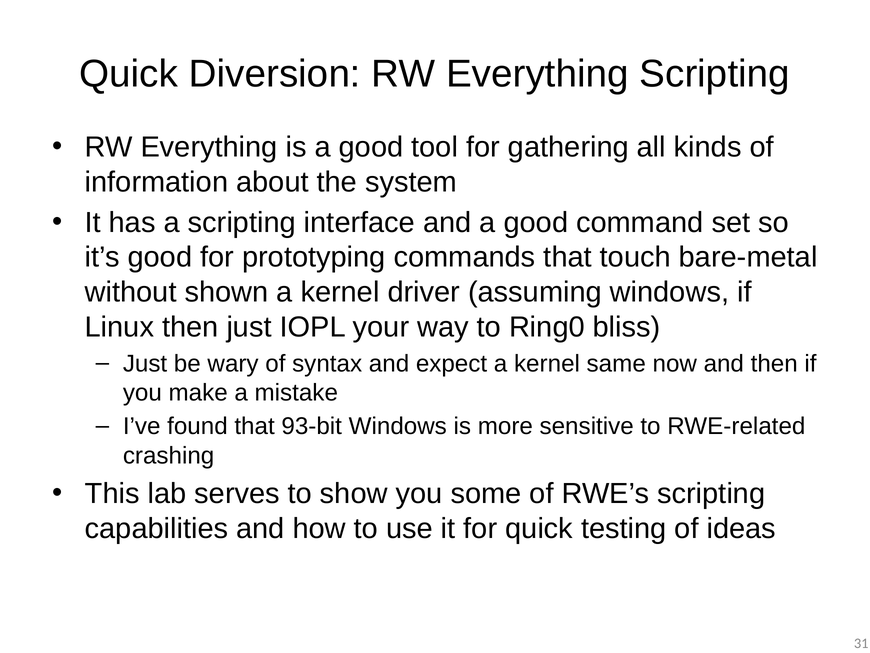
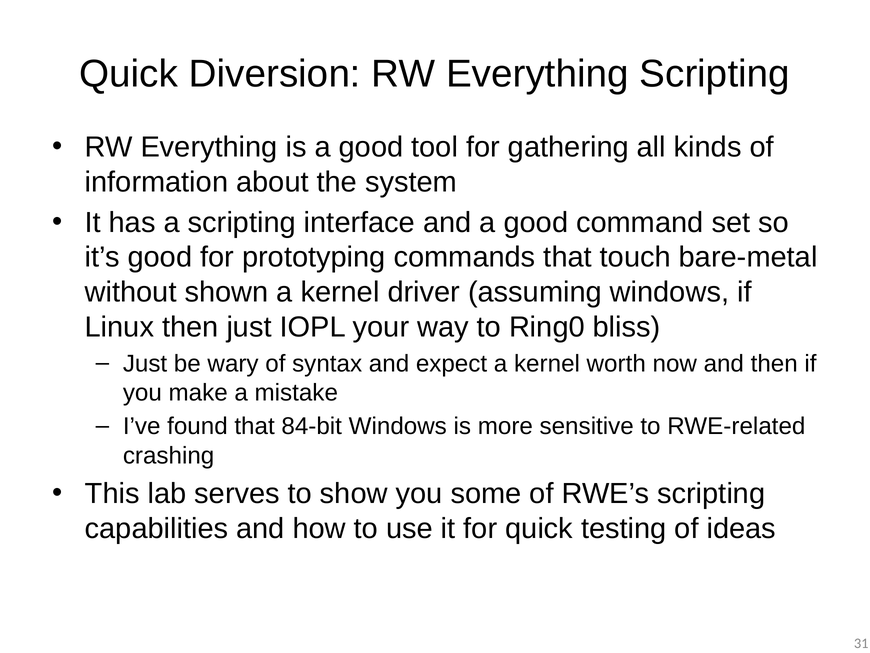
same: same -> worth
93-bit: 93-bit -> 84-bit
